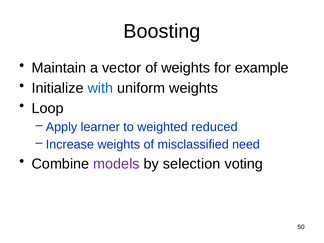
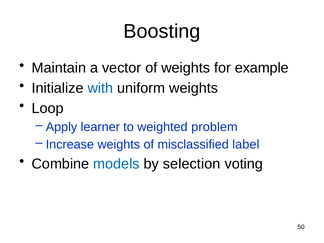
reduced: reduced -> problem
need: need -> label
models colour: purple -> blue
